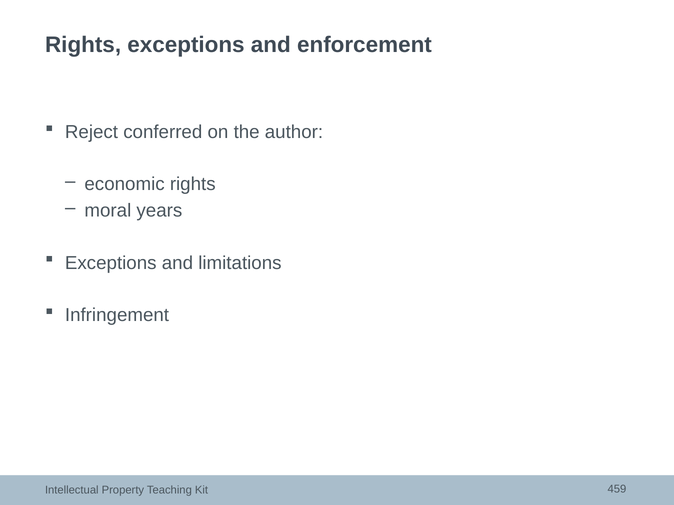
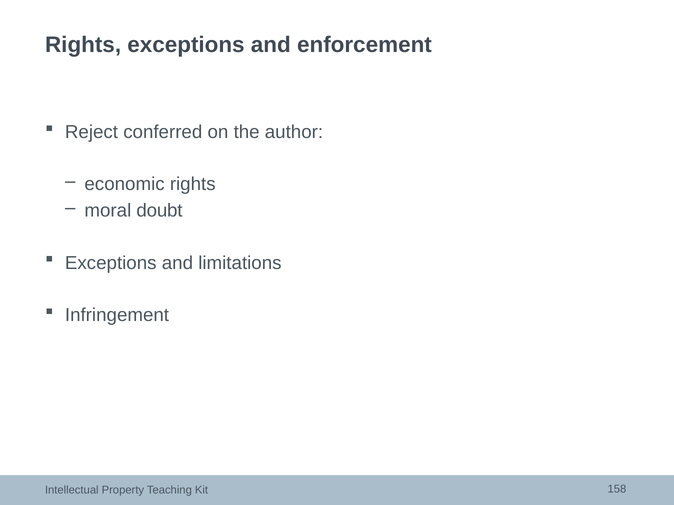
years: years -> doubt
459: 459 -> 158
